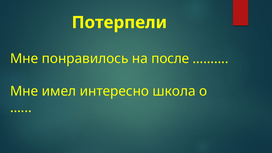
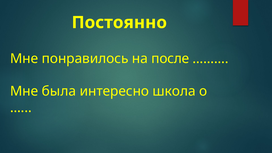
Потерпели: Потерпели -> Постоянно
имел: имел -> была
